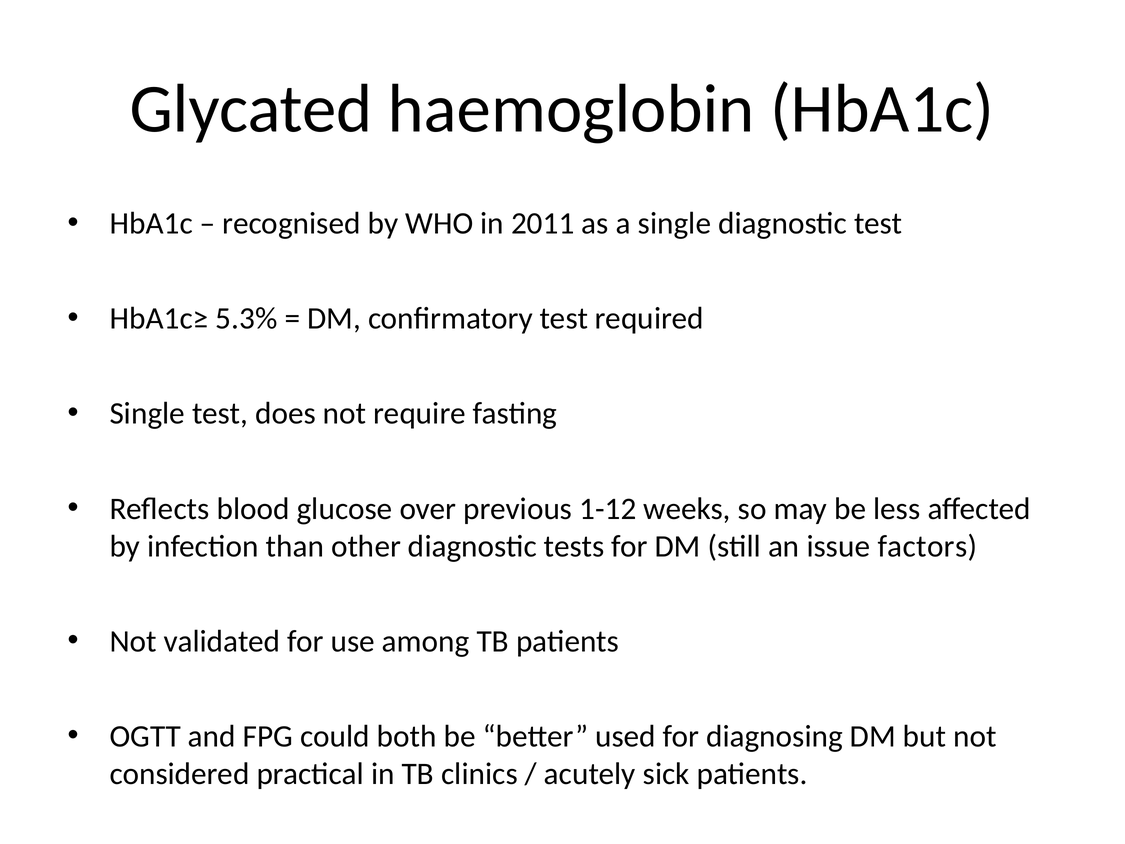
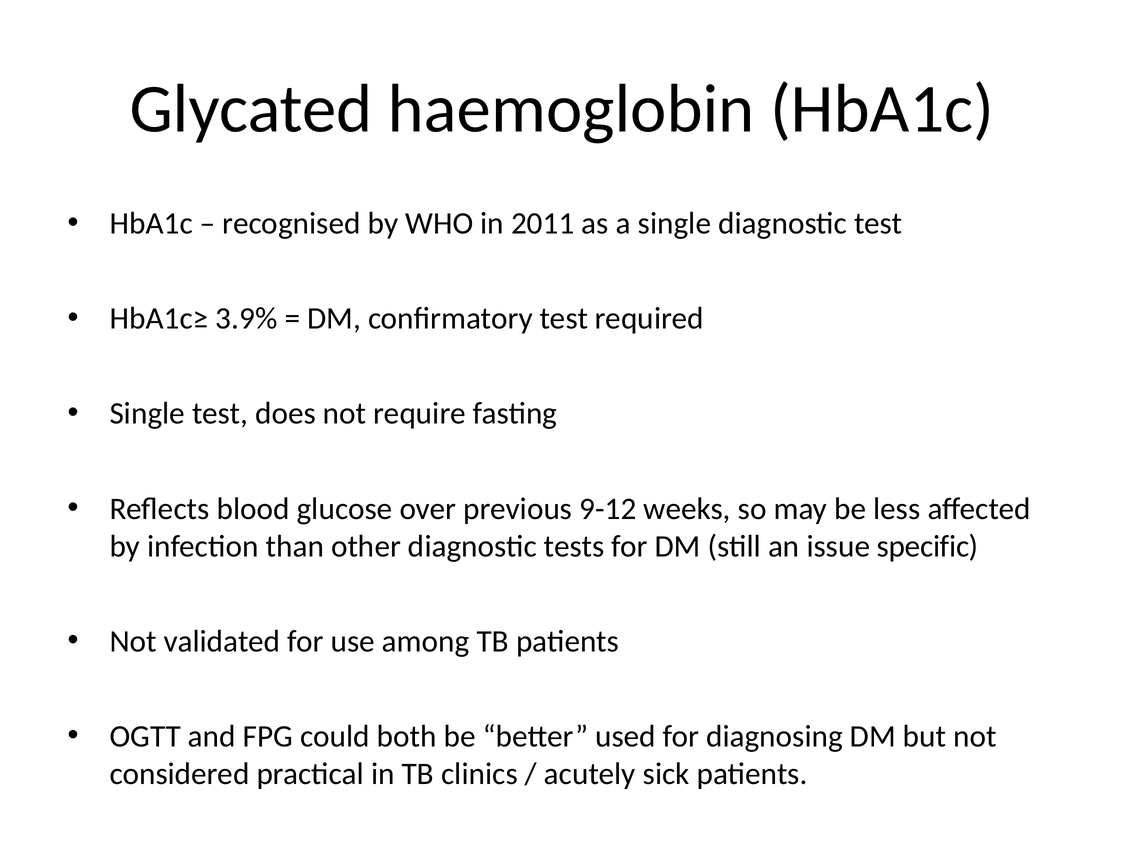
5.3%: 5.3% -> 3.9%
1-12: 1-12 -> 9-12
factors: factors -> specific
